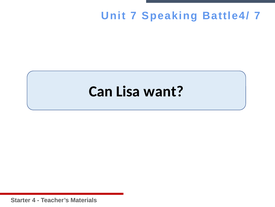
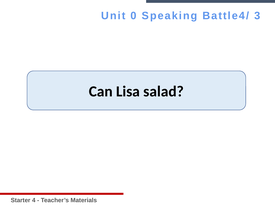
Unit 7: 7 -> 0
Battle4/ 7: 7 -> 3
want: want -> salad
